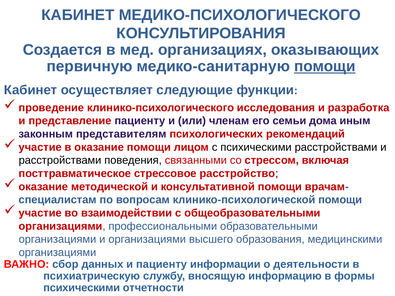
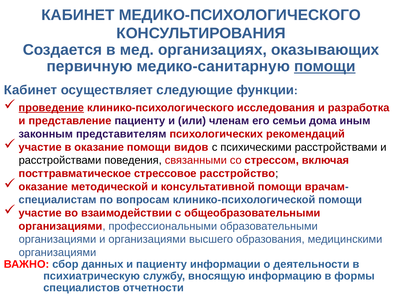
проведение underline: none -> present
лицом: лицом -> видов
психическими at (82, 288): психическими -> специалистов
